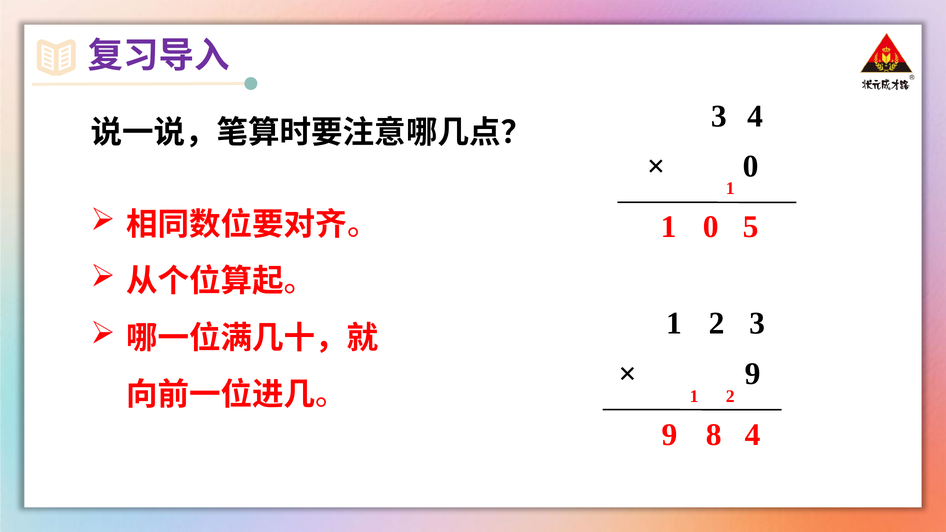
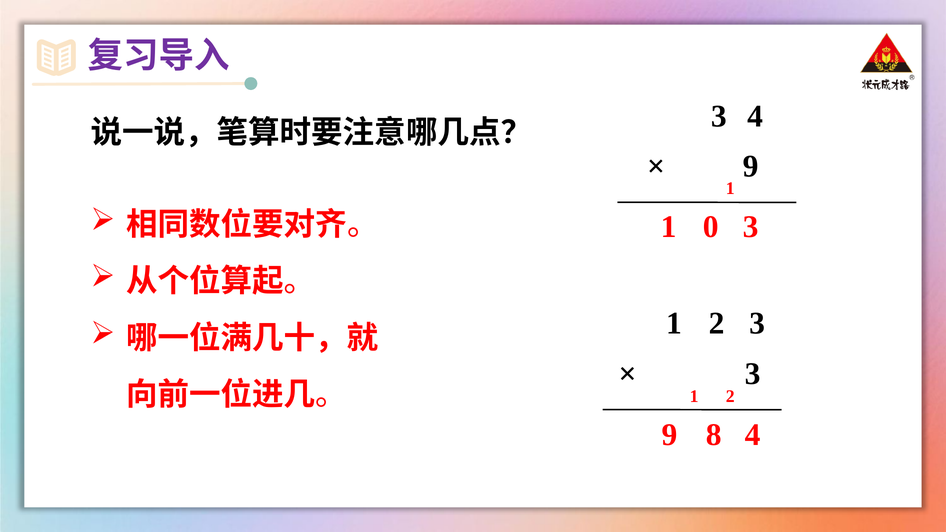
0 at (751, 167): 0 -> 9
0 5: 5 -> 3
9 at (753, 374): 9 -> 3
